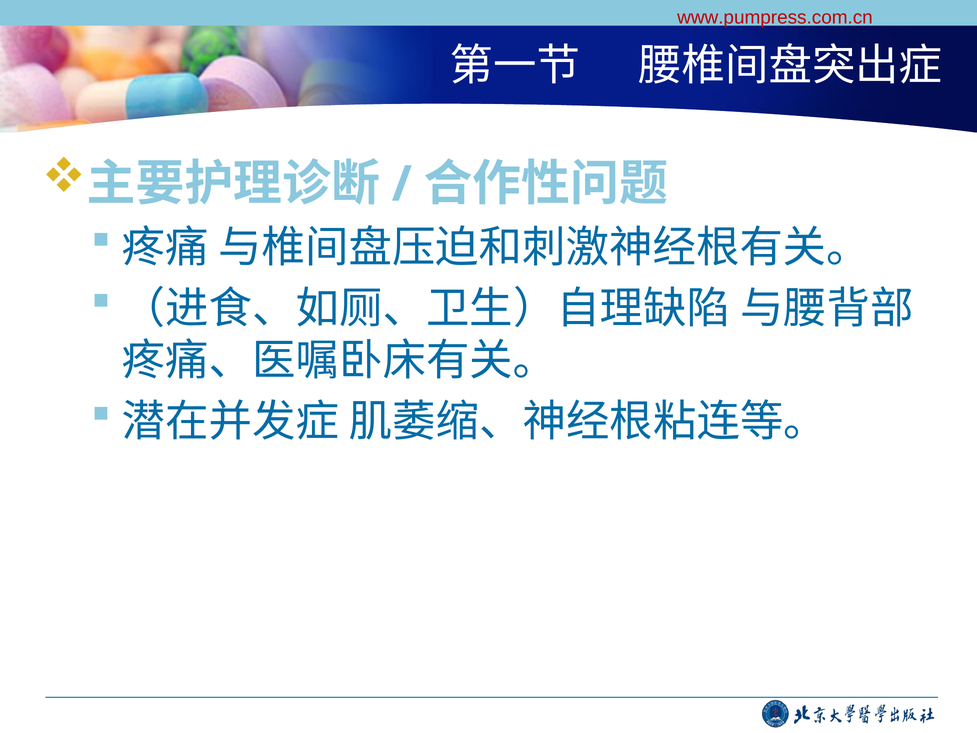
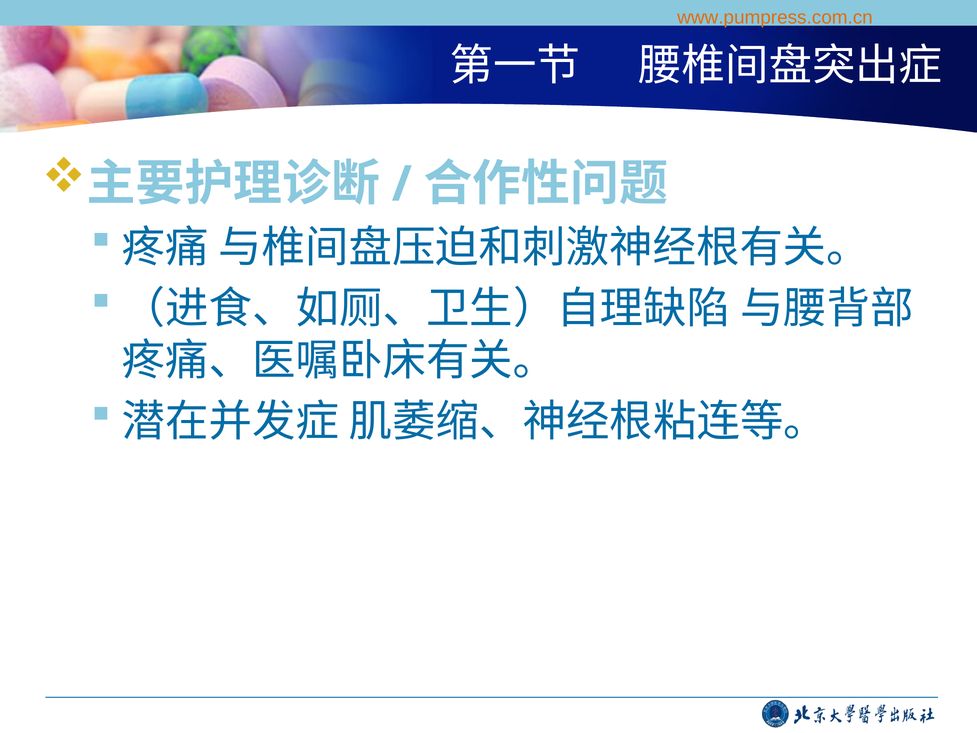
www.pumpress.com.cn colour: red -> orange
